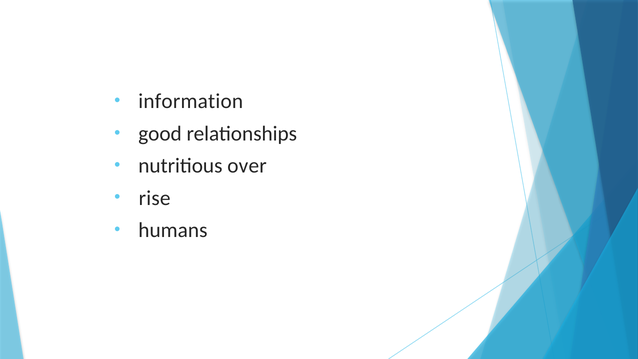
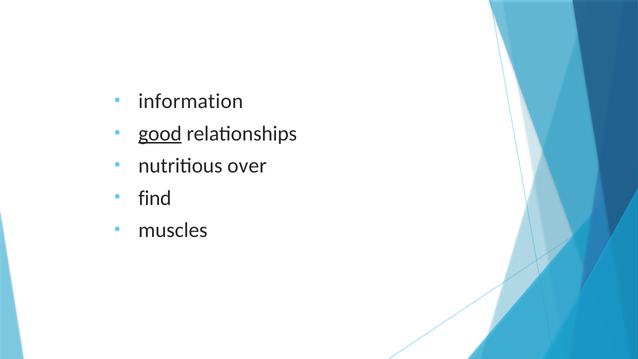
good underline: none -> present
rise: rise -> find
humans: humans -> muscles
